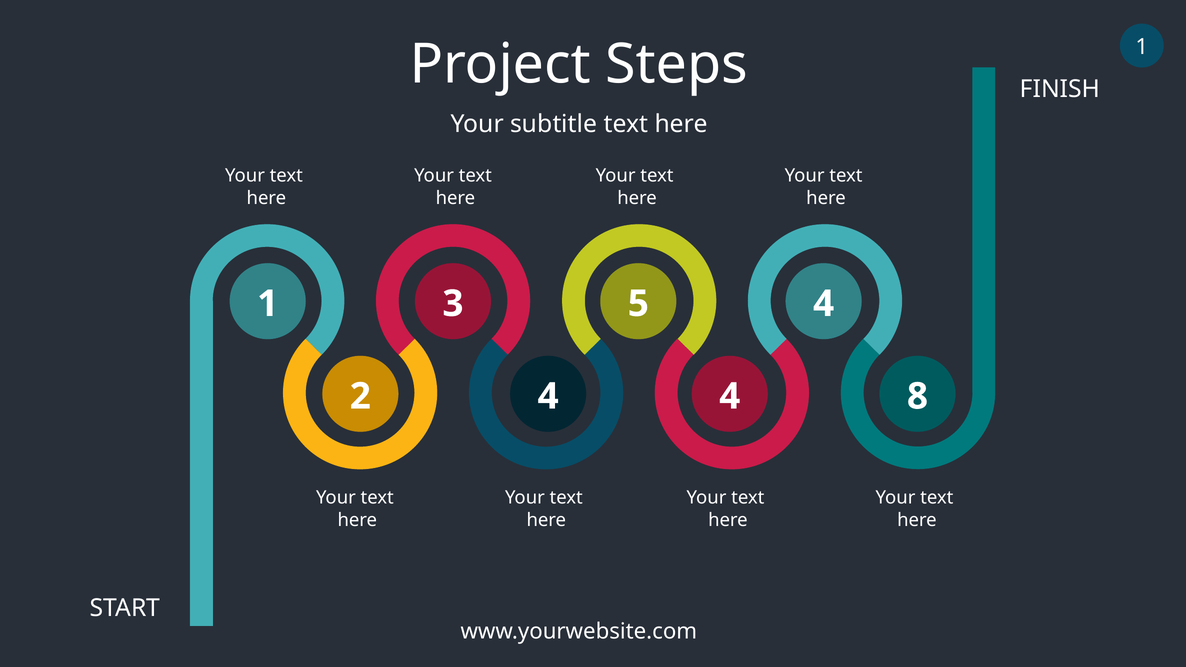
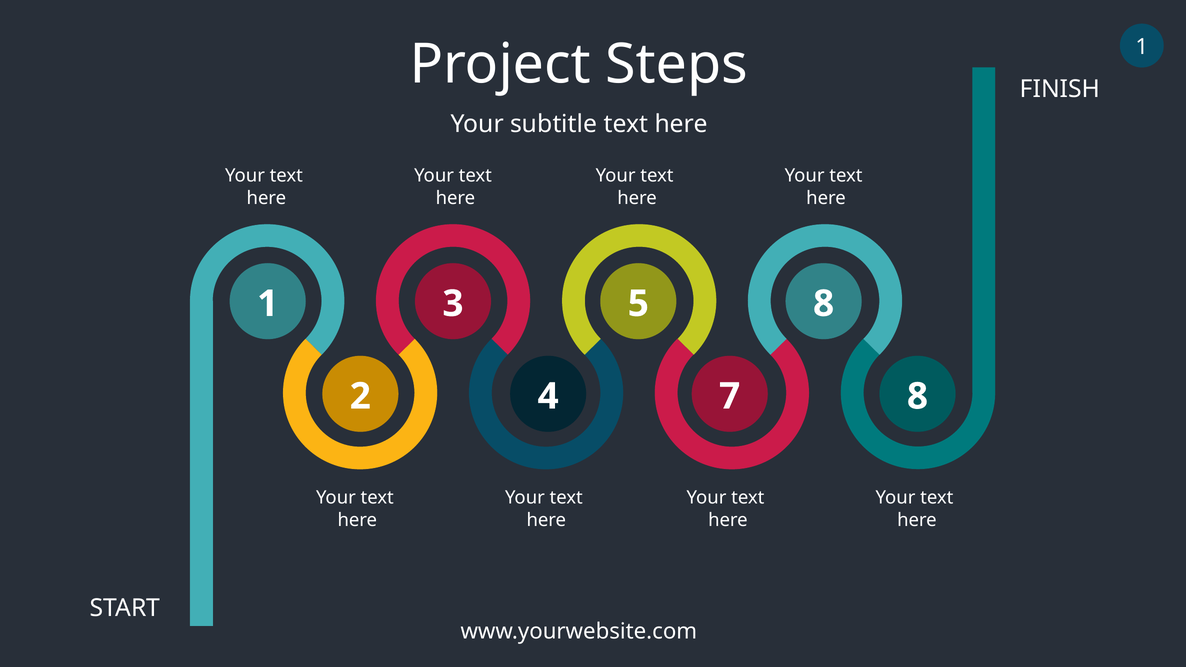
1 4: 4 -> 8
4 4: 4 -> 7
